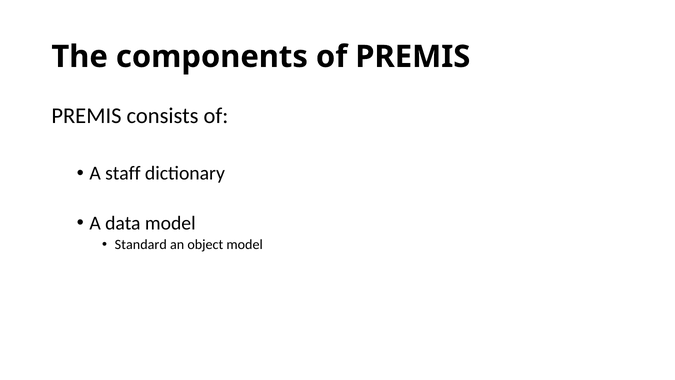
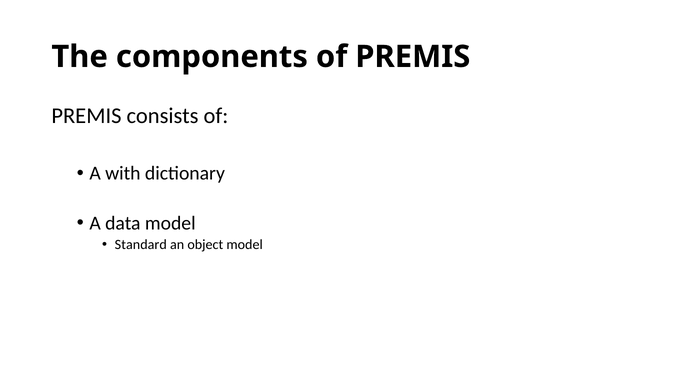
staff: staff -> with
